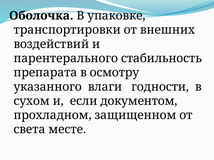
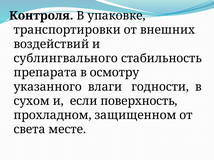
Оболочка: Оболочка -> Контроля
парентерального: парентерального -> сублингвального
документом: документом -> поверхность
